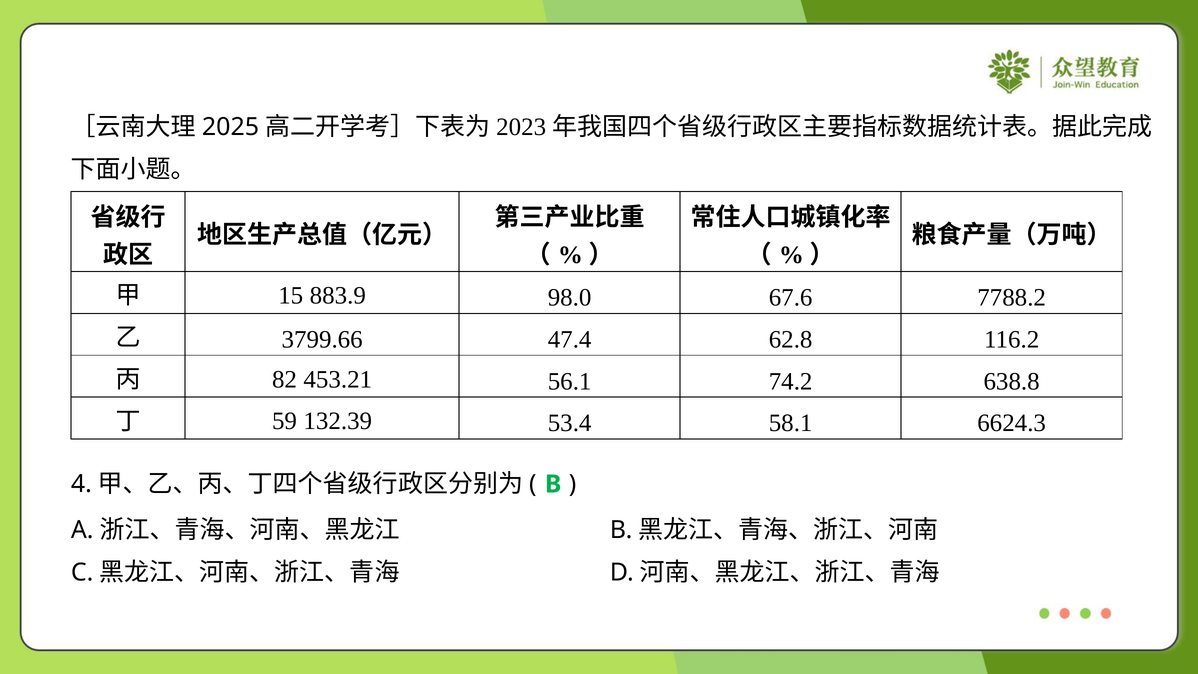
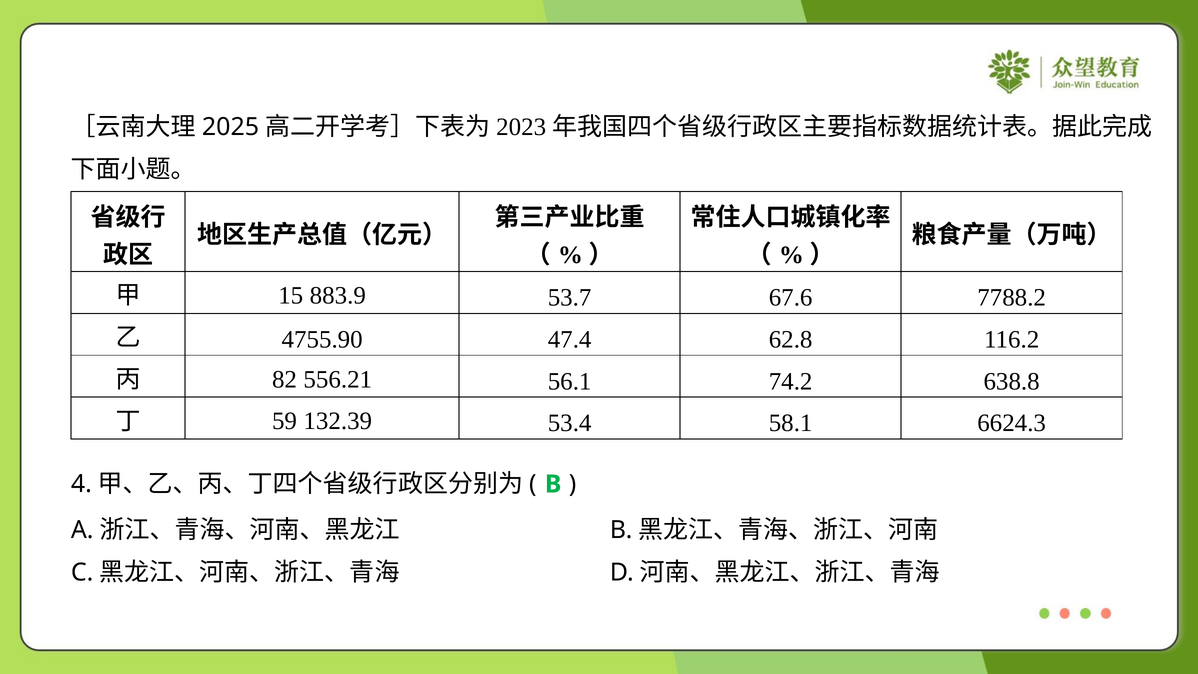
98.0: 98.0 -> 53.7
3799.66: 3799.66 -> 4755.90
453.21: 453.21 -> 556.21
